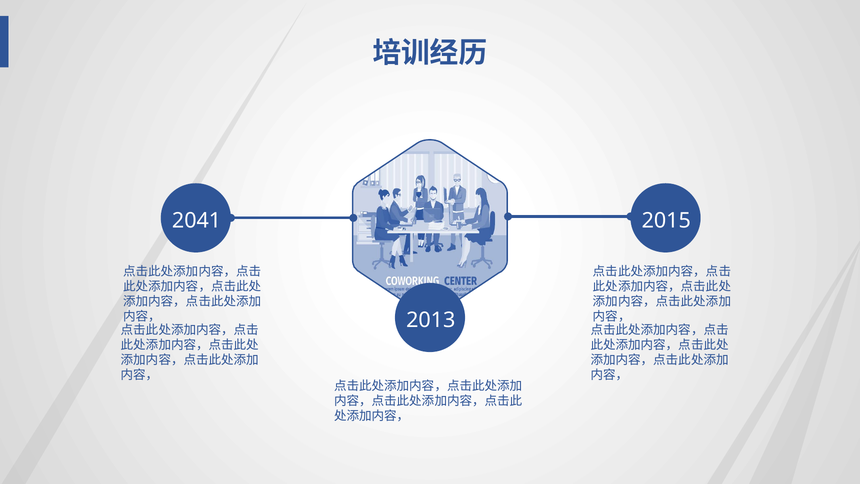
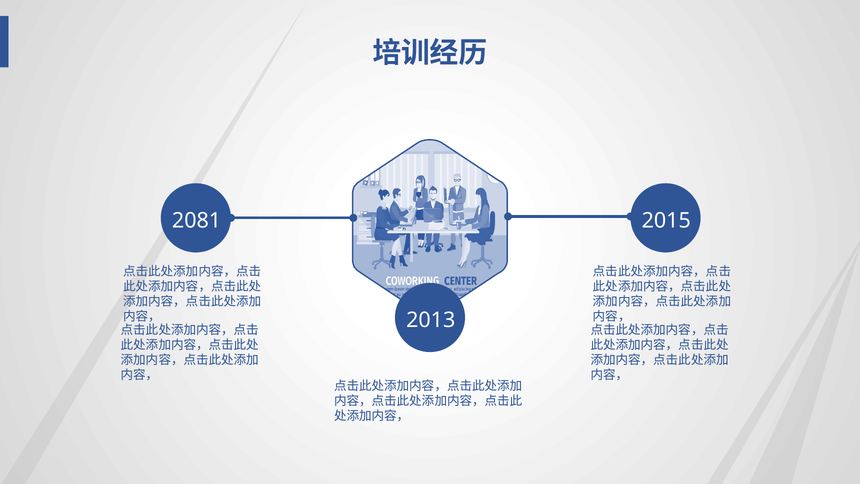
2041: 2041 -> 2081
